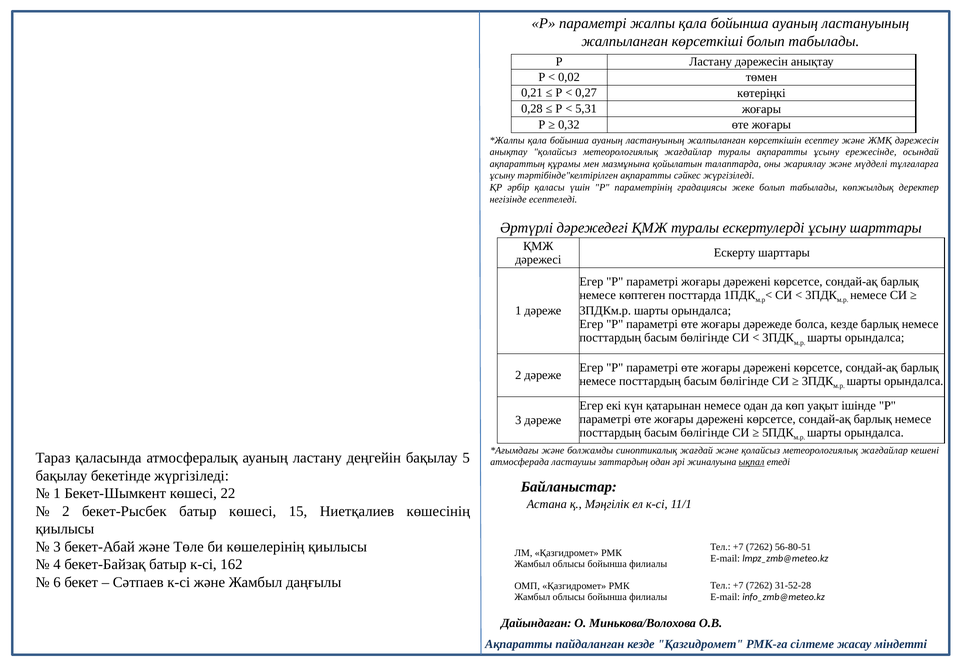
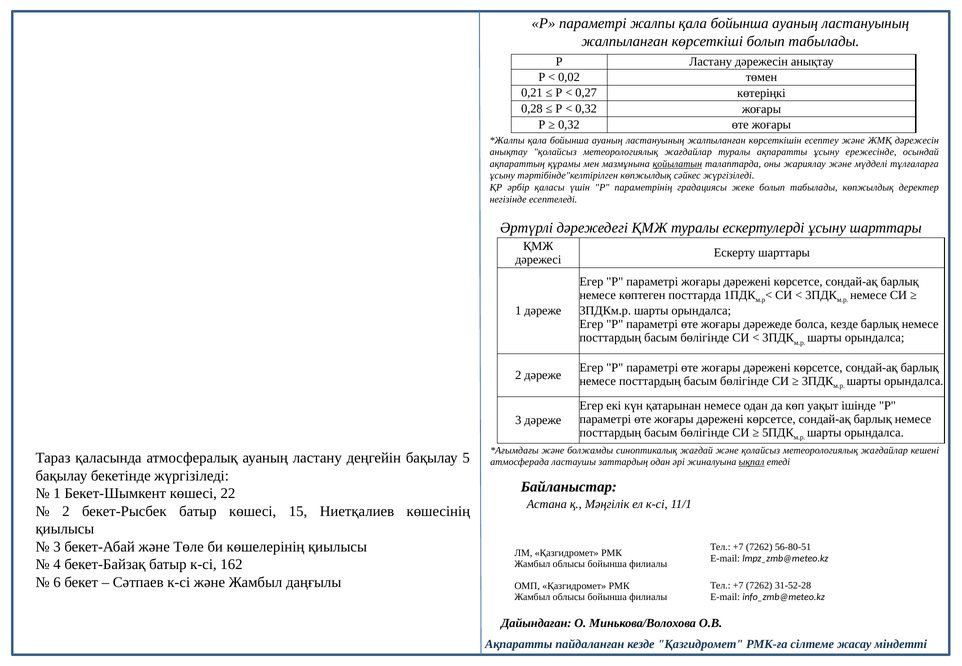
5,31 at (586, 109): 5,31 -> 0,32
қойылатын underline: none -> present
тәртібінде"келтірілген ақпаратты: ақпаратты -> көпжылдық
